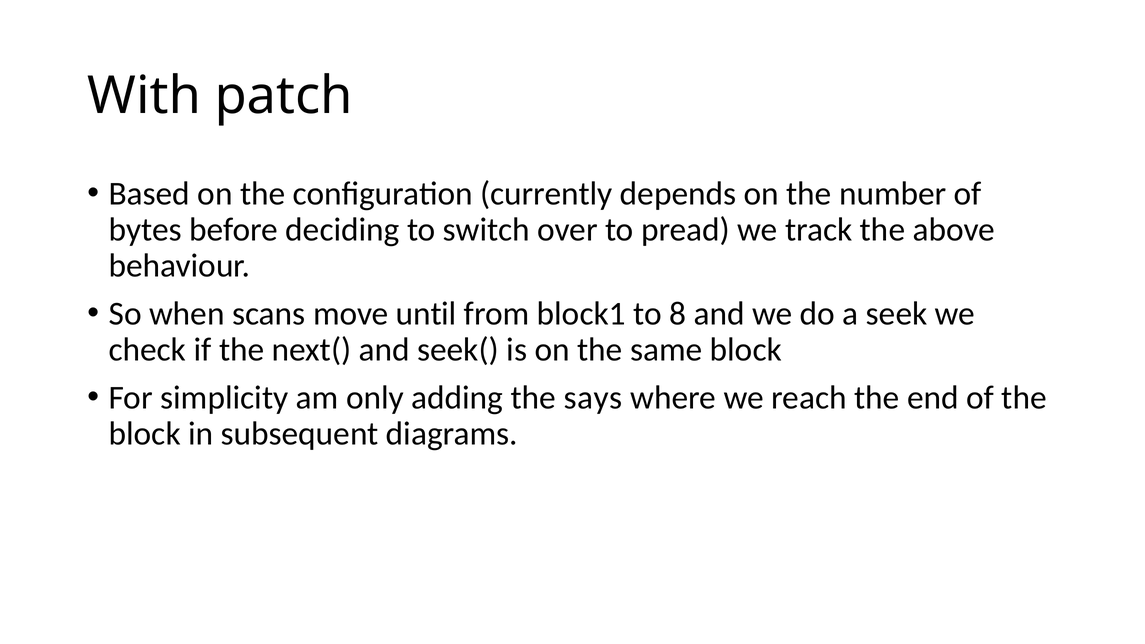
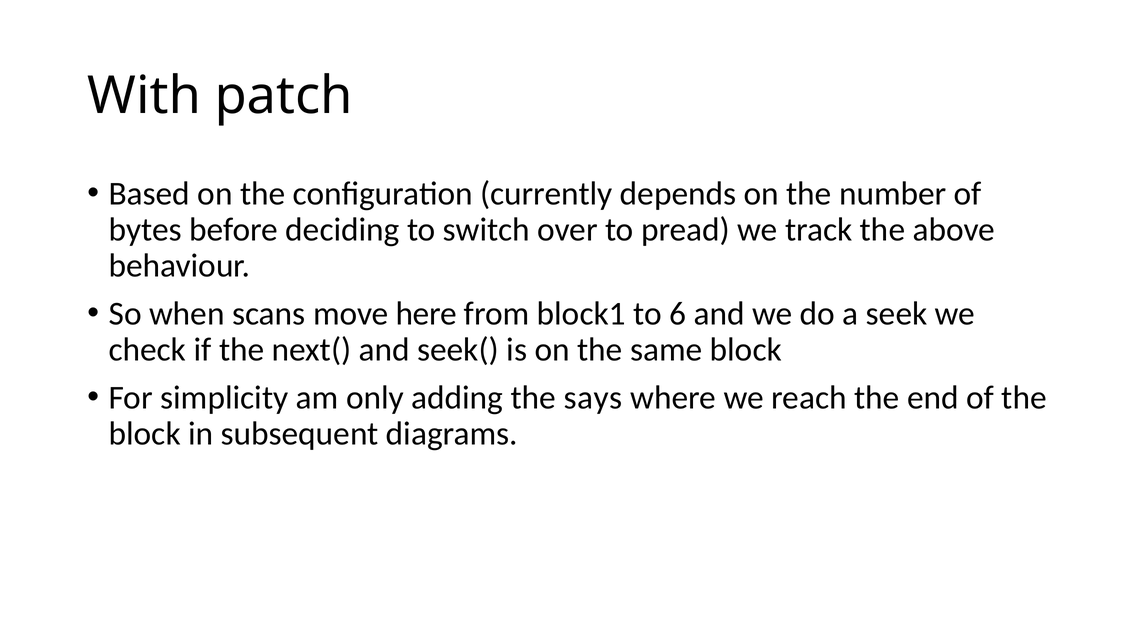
until: until -> here
8: 8 -> 6
